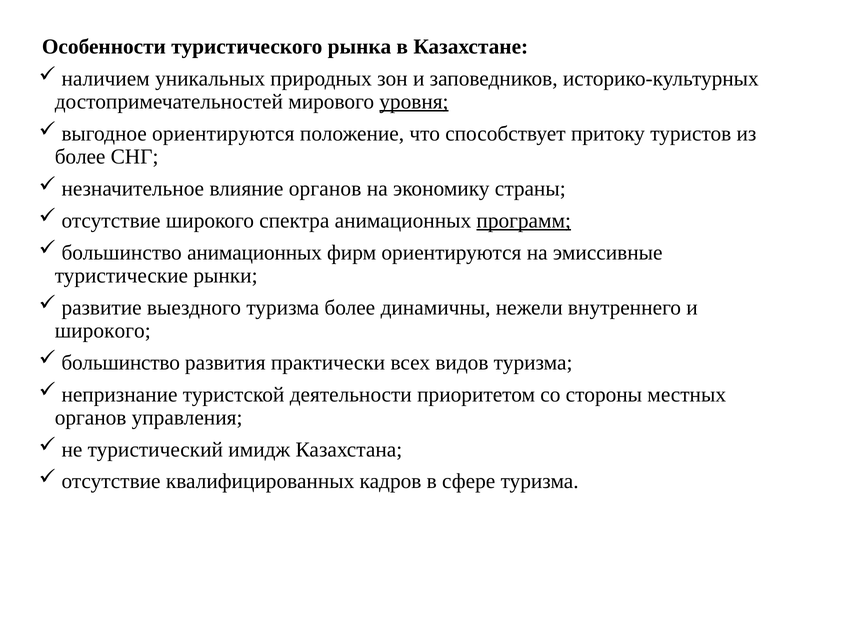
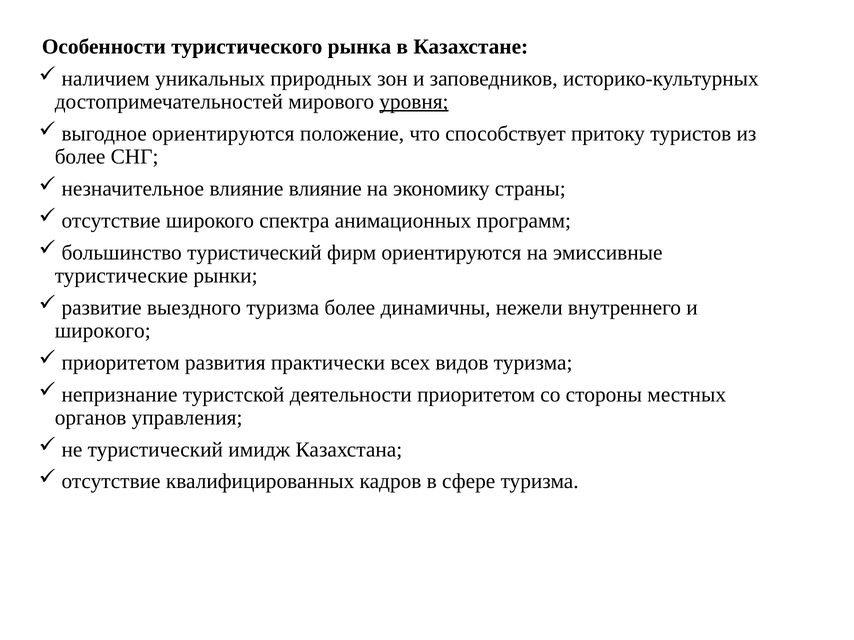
влияние органов: органов -> влияние
программ underline: present -> none
большинство анимационных: анимационных -> туристический
большинство at (121, 363): большинство -> приоритетом
